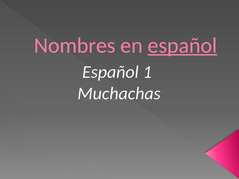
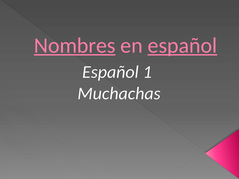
Nombres underline: none -> present
